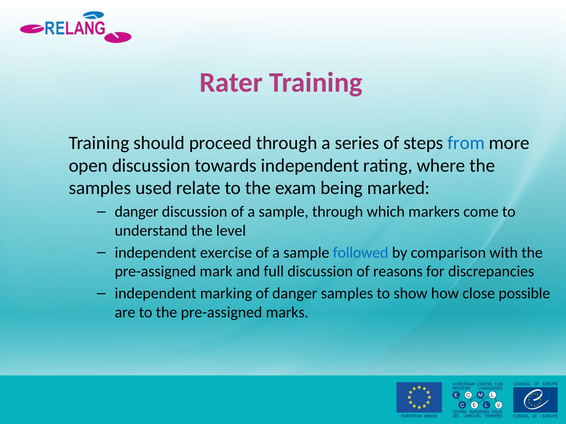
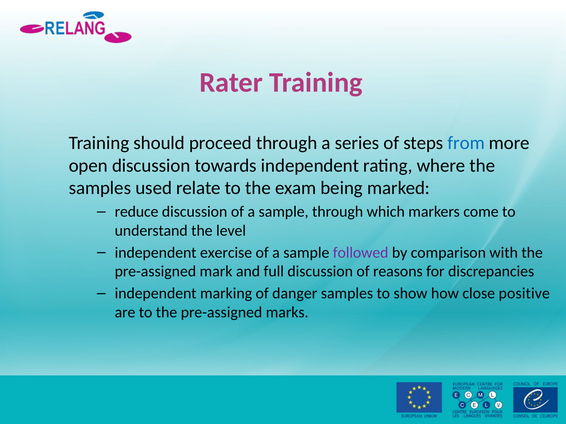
danger at (137, 212): danger -> reduce
followed colour: blue -> purple
possible: possible -> positive
